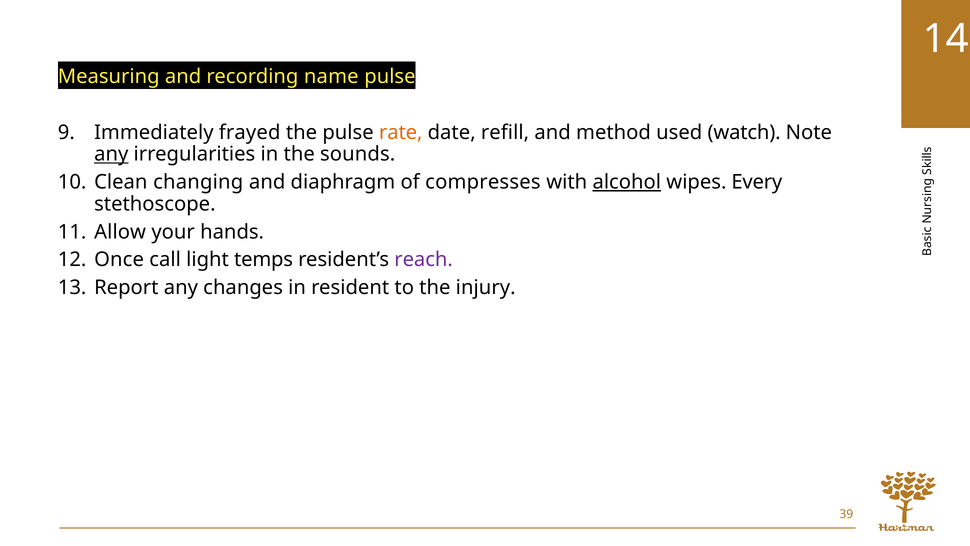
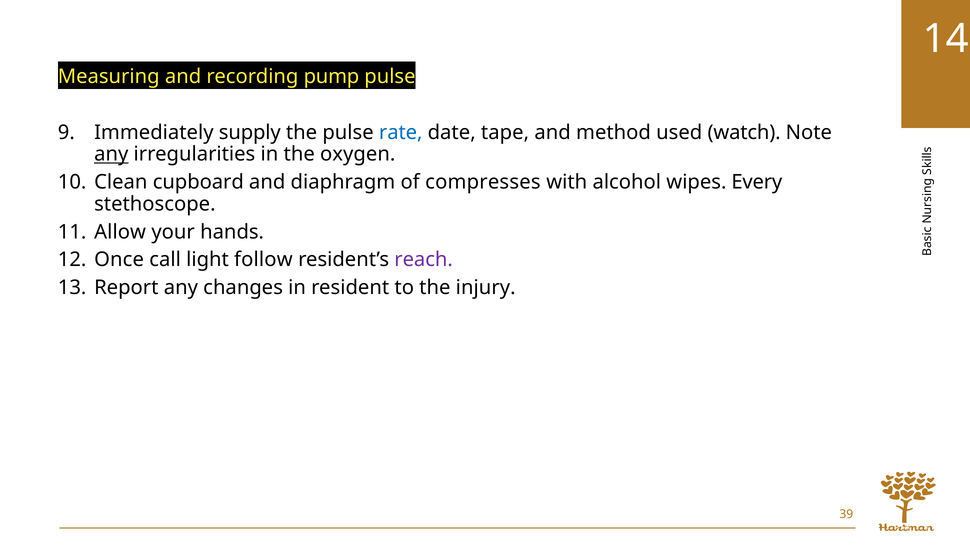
name: name -> pump
frayed: frayed -> supply
rate colour: orange -> blue
refill: refill -> tape
sounds: sounds -> oxygen
changing: changing -> cupboard
alcohol underline: present -> none
temps: temps -> follow
